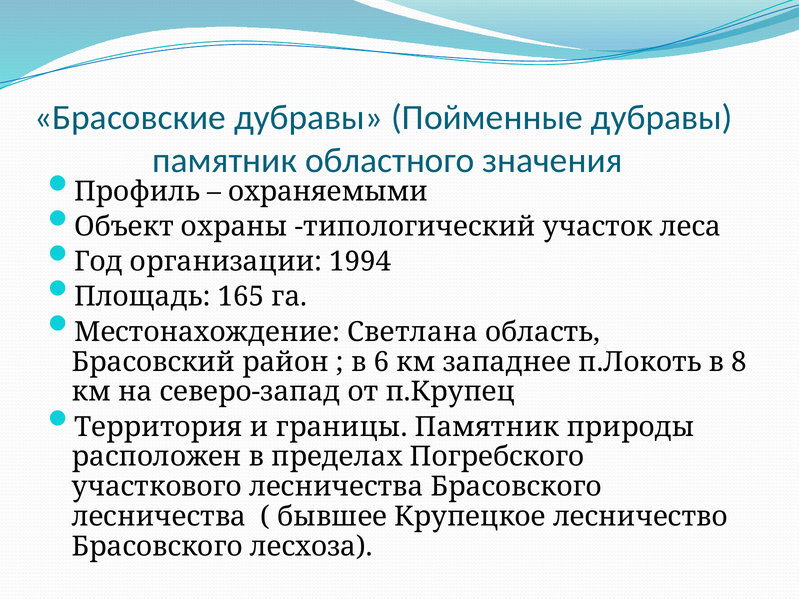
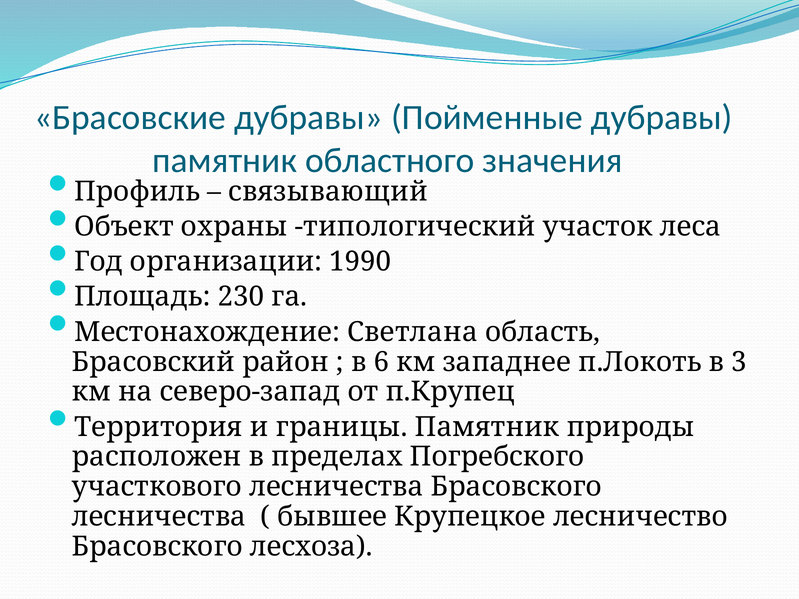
охраняемыми: охраняемыми -> связывающий
1994: 1994 -> 1990
165: 165 -> 230
8: 8 -> 3
